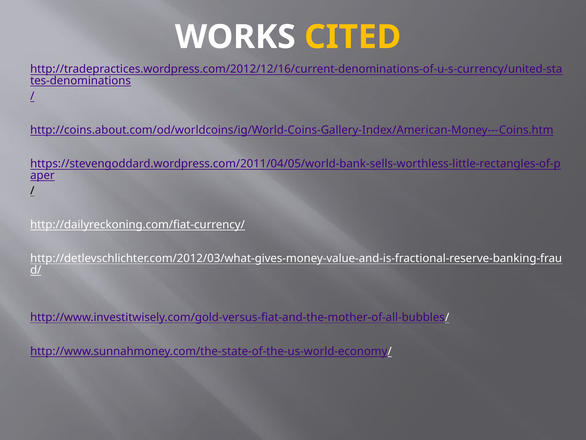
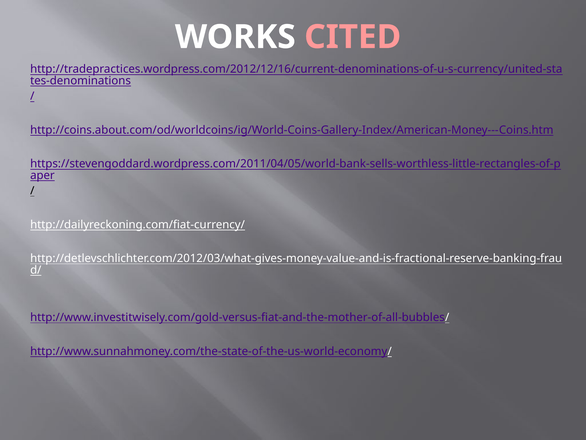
CITED colour: yellow -> pink
